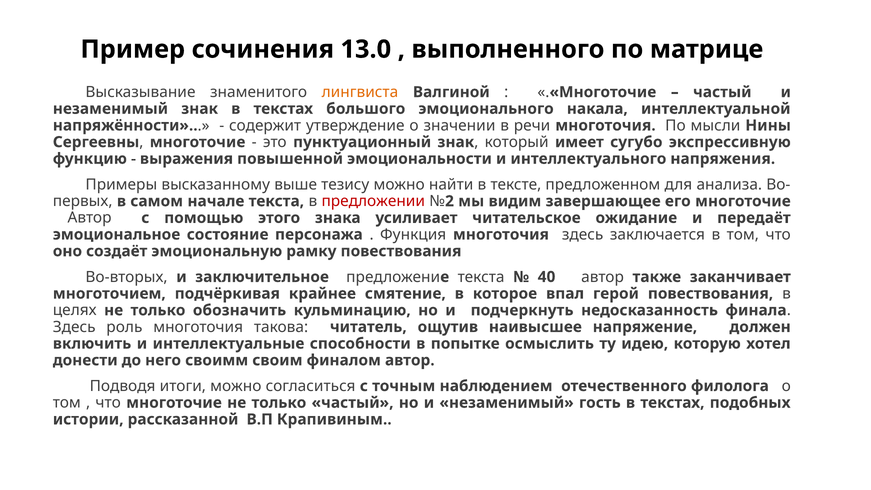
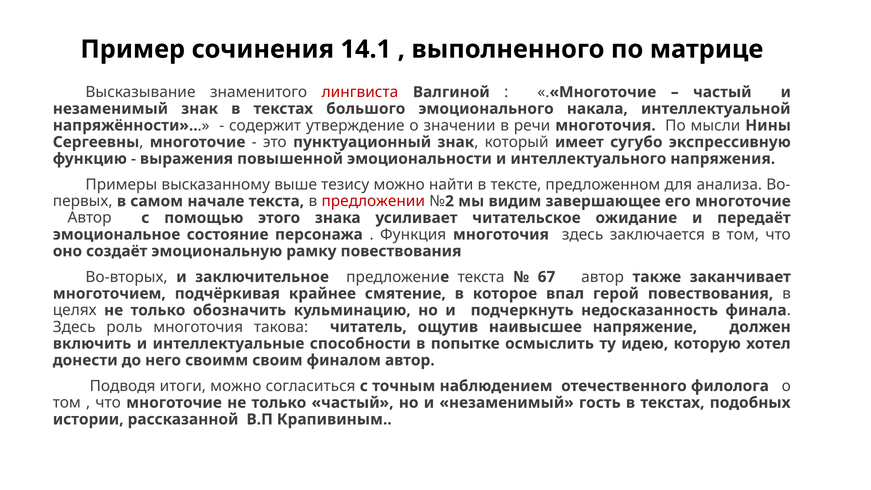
13.0: 13.0 -> 14.1
лингвиста colour: orange -> red
40: 40 -> 67
